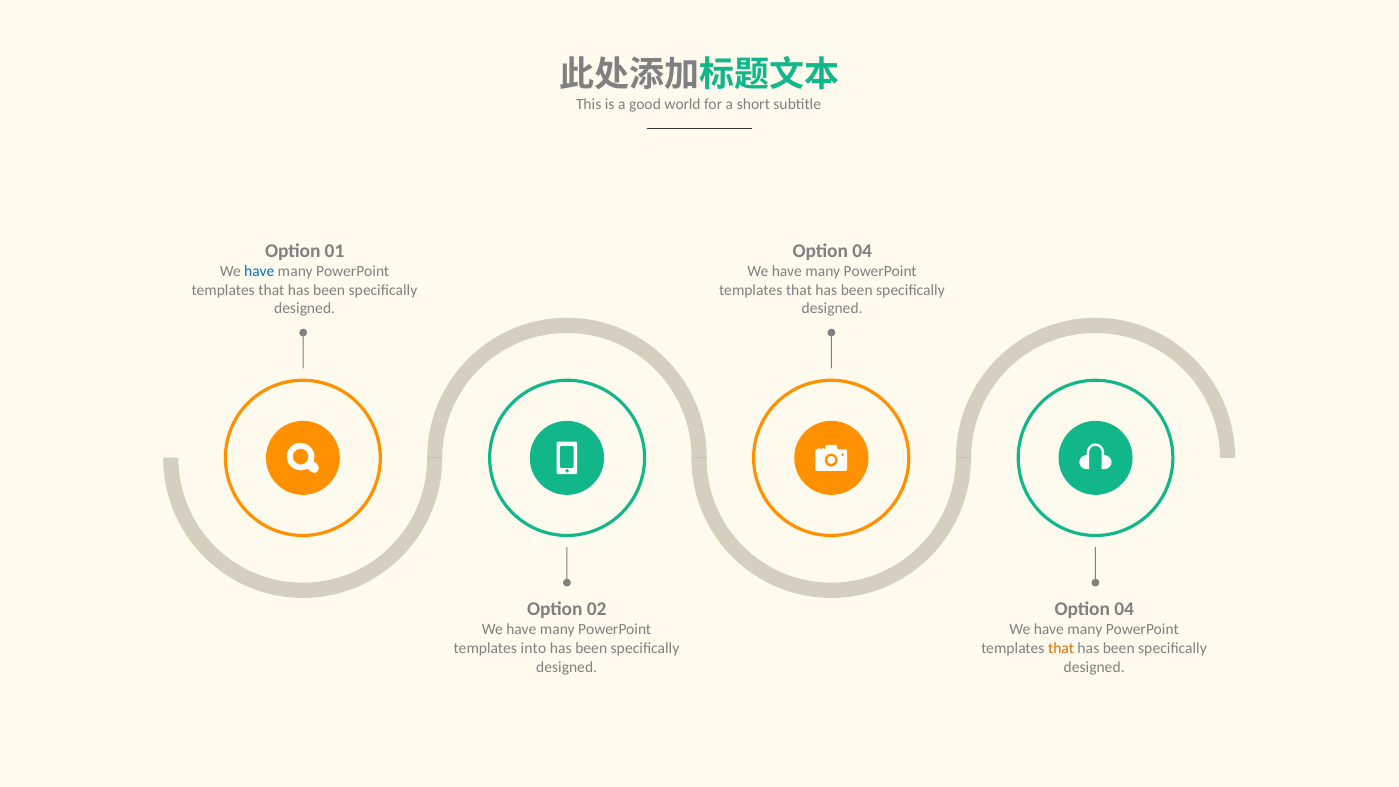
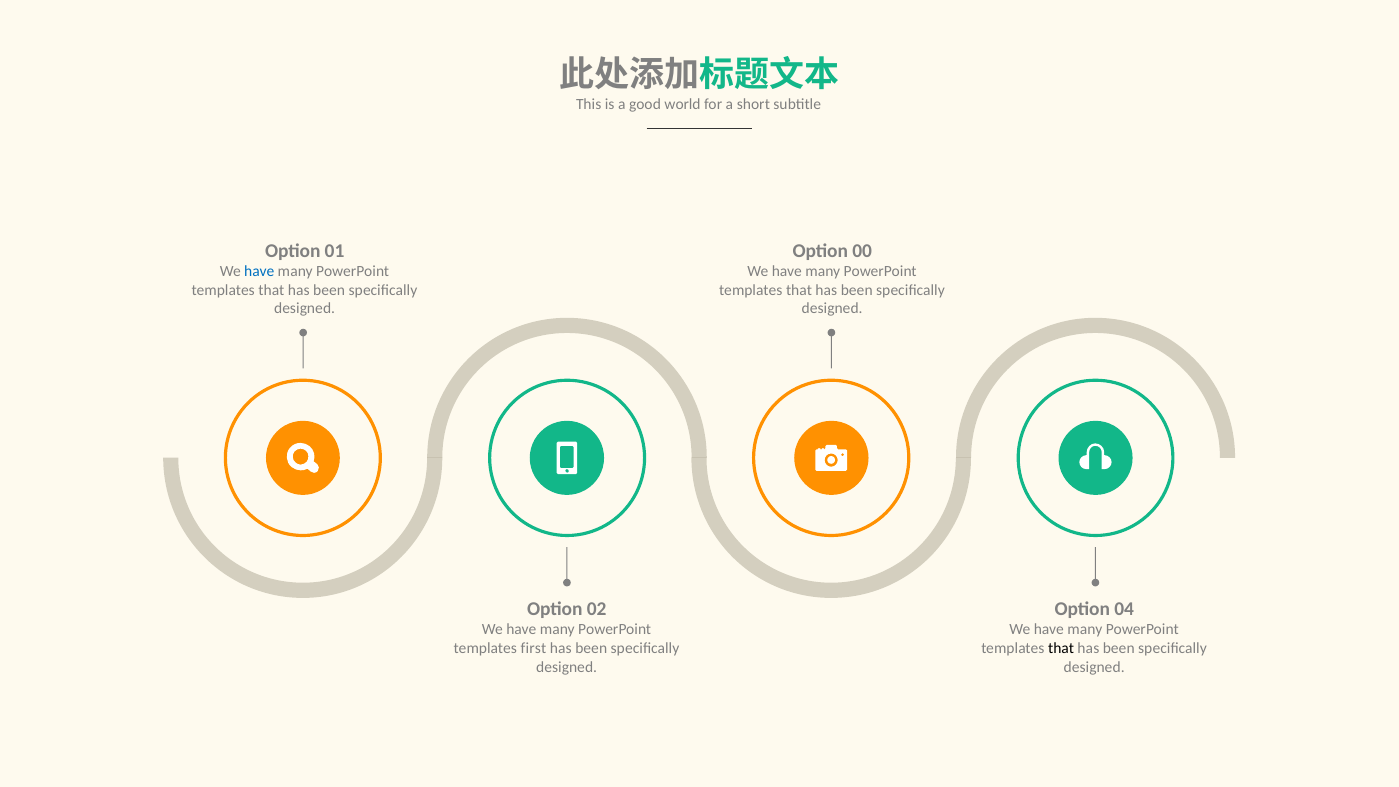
04 at (862, 251): 04 -> 00
into: into -> first
that at (1061, 648) colour: orange -> black
